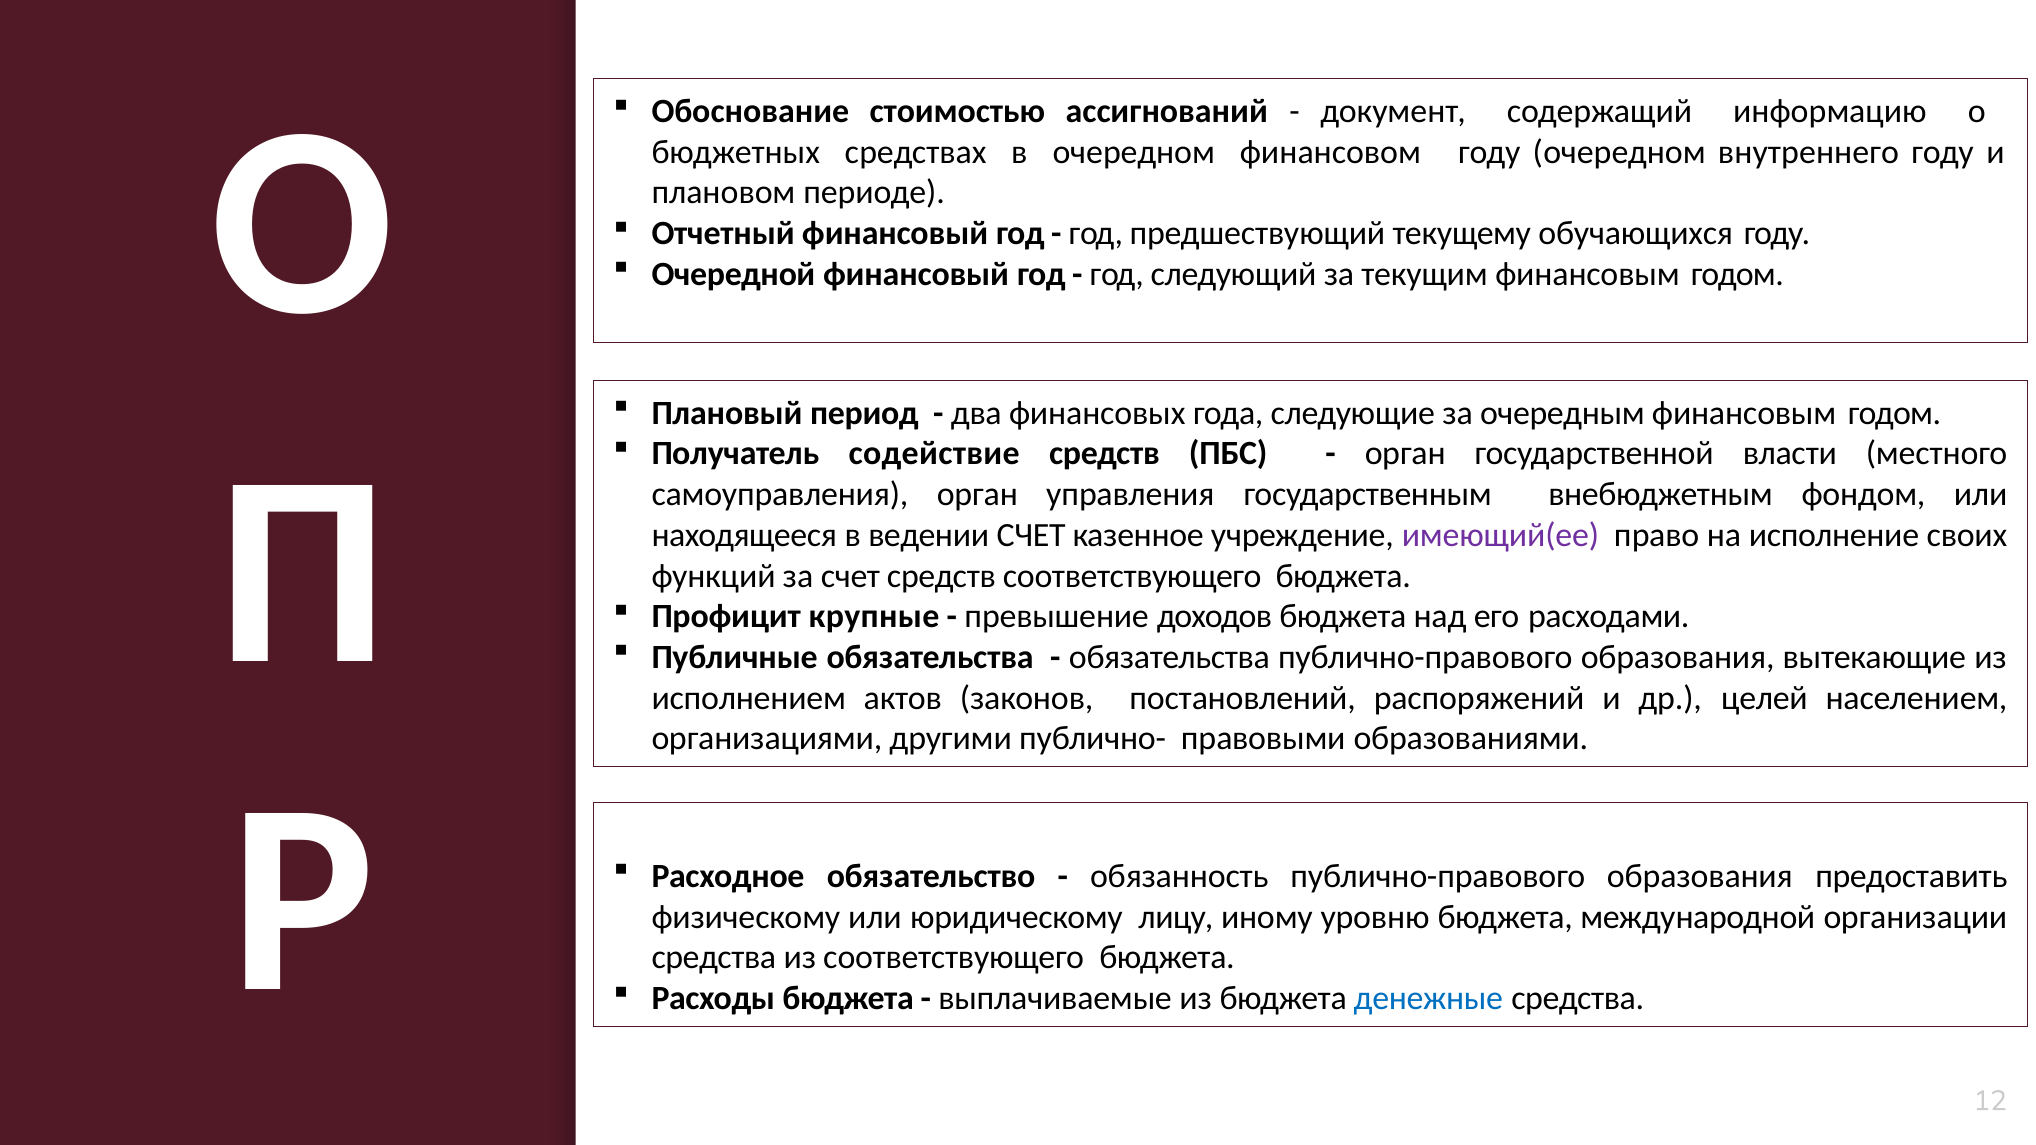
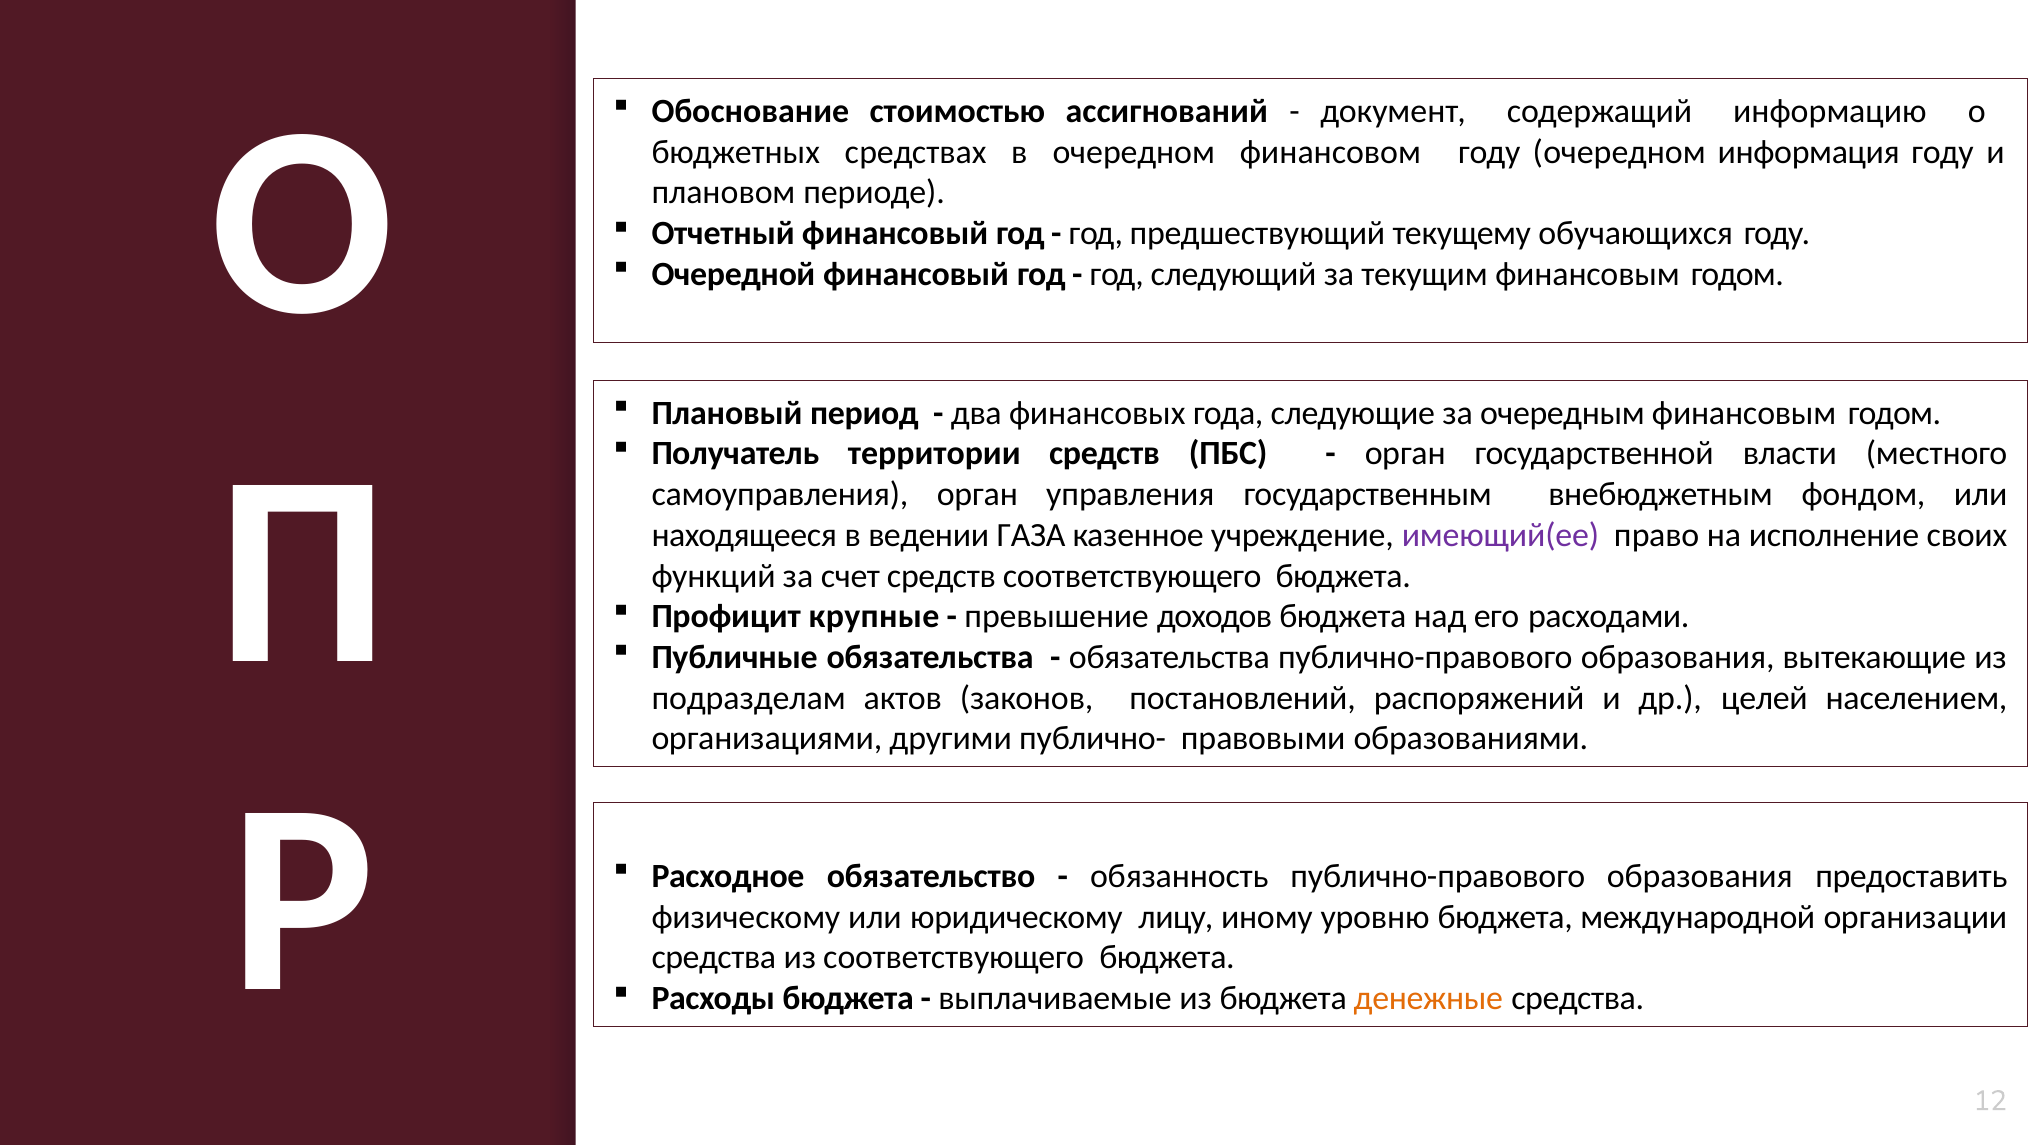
внутреннего: внутреннего -> информация
содействие: содействие -> территории
ведении СЧЕТ: СЧЕТ -> ГАЗА
исполнением: исполнением -> подразделам
денежные colour: blue -> orange
